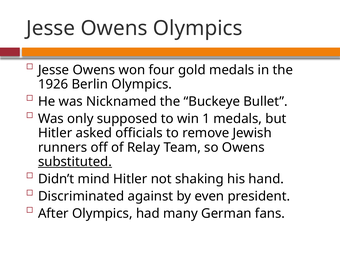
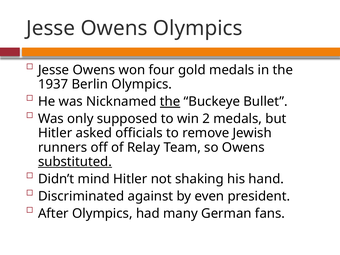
1926: 1926 -> 1937
the at (170, 102) underline: none -> present
1: 1 -> 2
